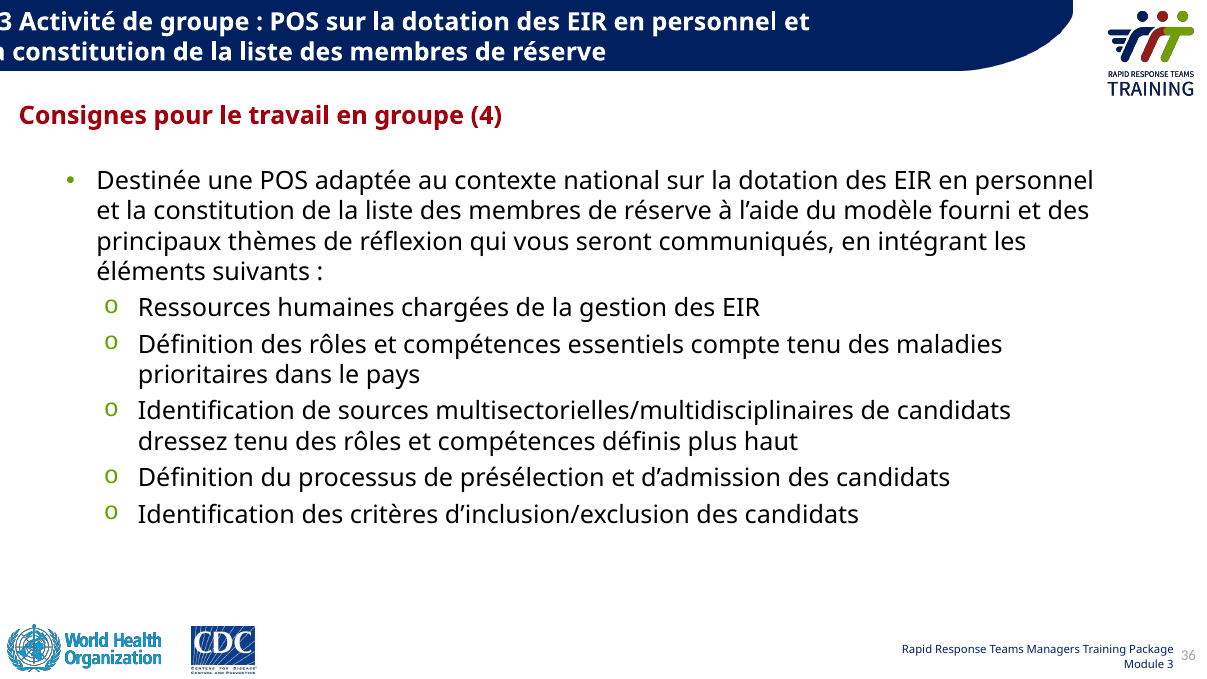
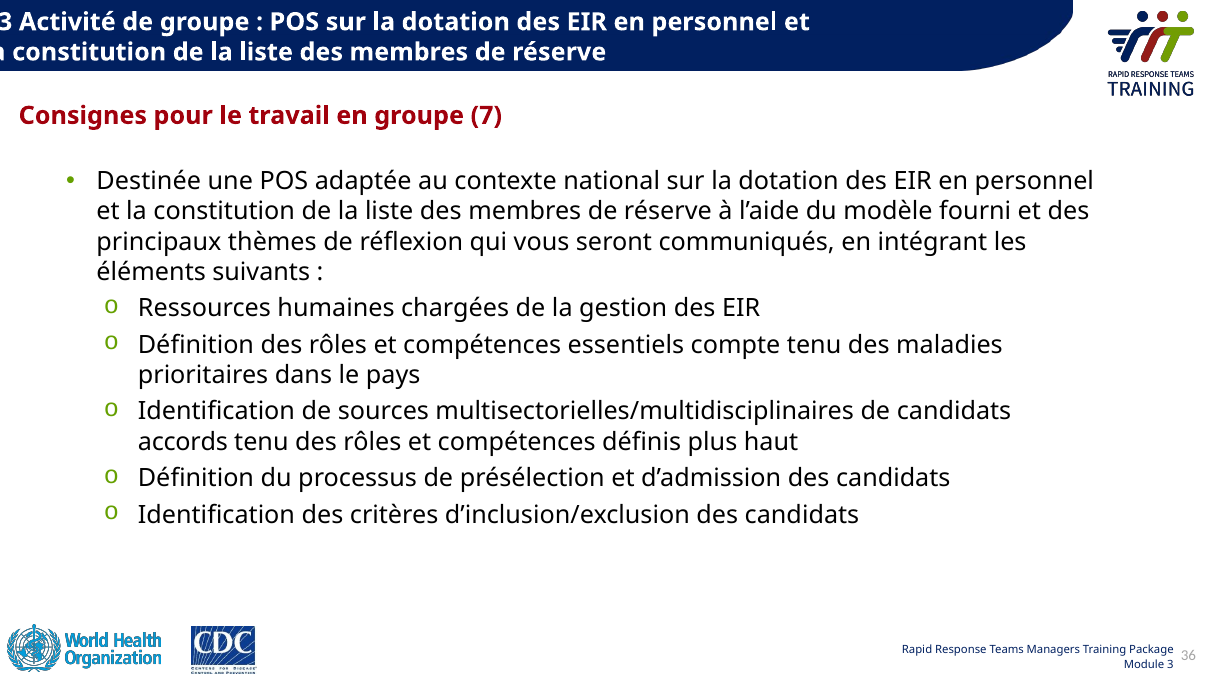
4: 4 -> 7
dressez: dressez -> accords
